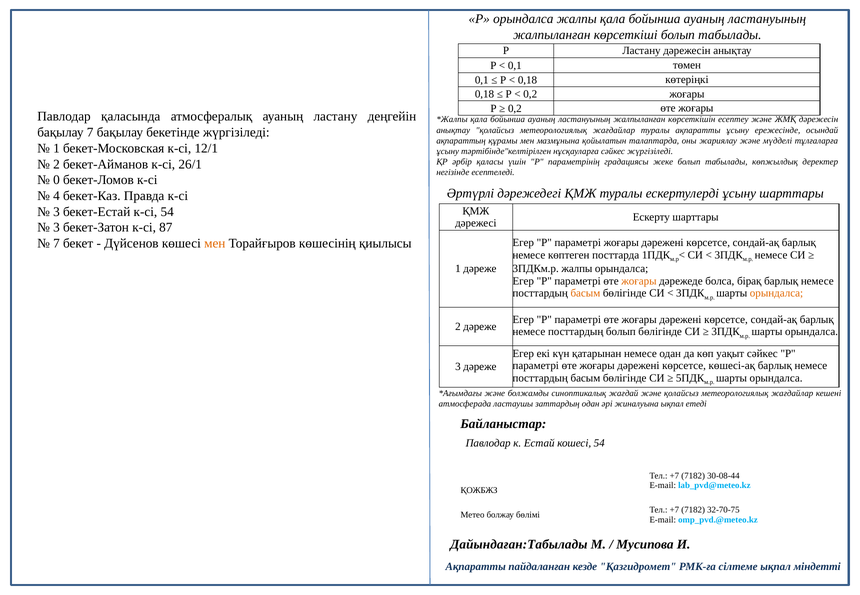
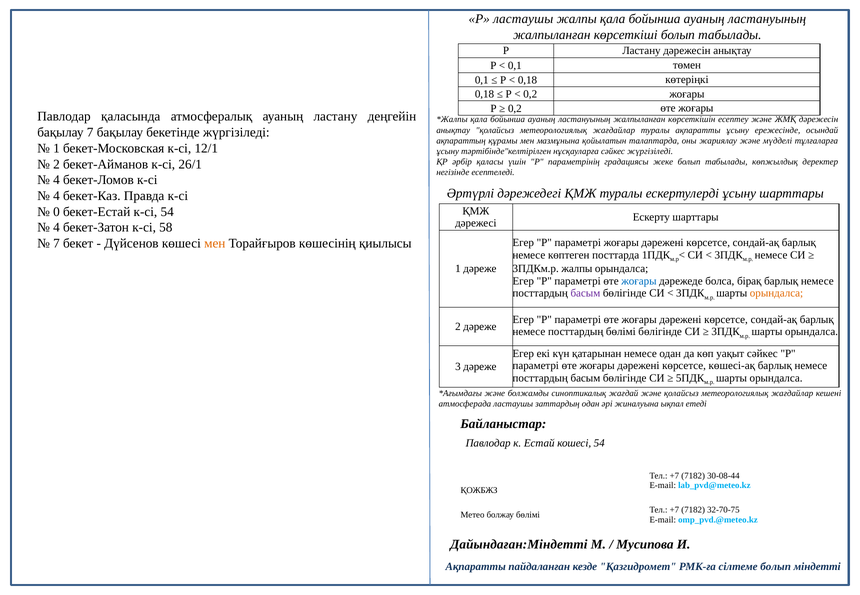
Р орындалса: орындалса -> ластаушы
0 at (56, 180): 0 -> 4
3 at (56, 212): 3 -> 0
3 at (56, 228): 3 -> 4
87: 87 -> 58
жоғары at (639, 281) colour: orange -> blue
басым at (585, 293) colour: orange -> purple
посттардың болып: болып -> бөлімі
Дайындаған:Табылады: Дайындаған:Табылады -> Дайындаған:Міндетті
сілтеме ықпал: ықпал -> болып
